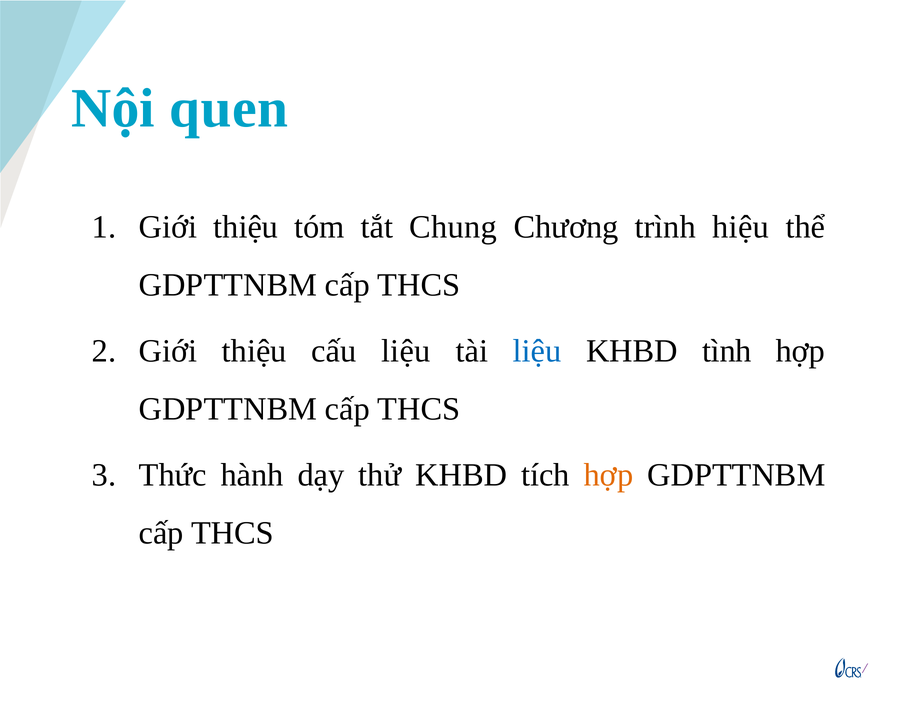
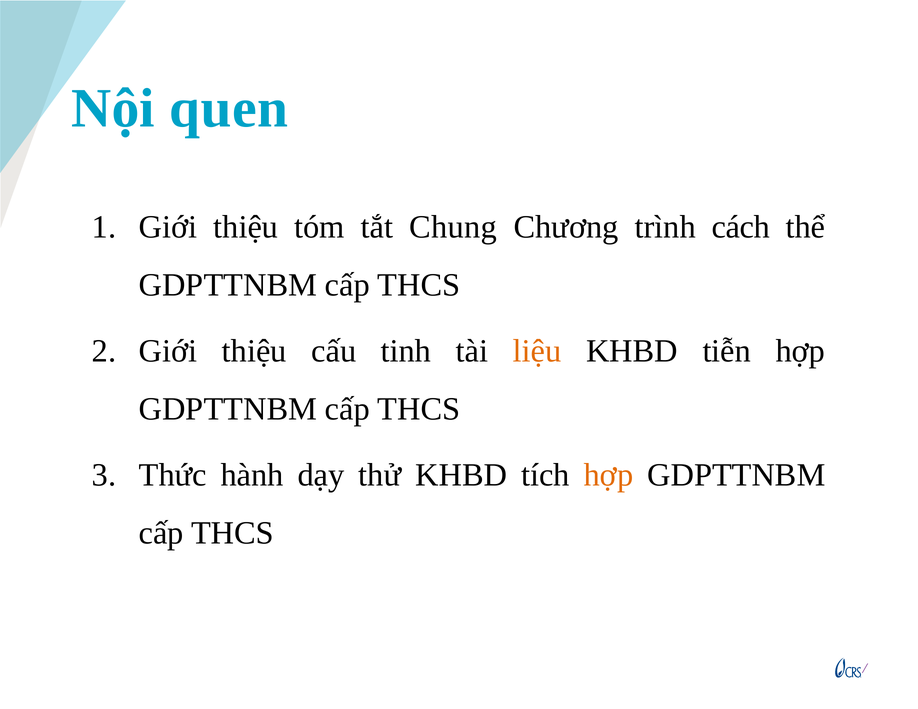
hiệu: hiệu -> cách
cấu liệu: liệu -> tinh
liệu at (537, 351) colour: blue -> orange
tình: tình -> tiễn
